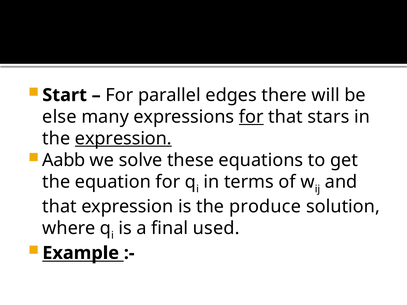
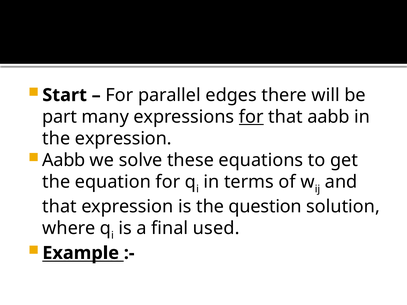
else: else -> part
that stars: stars -> aabb
expression at (123, 139) underline: present -> none
produce: produce -> question
